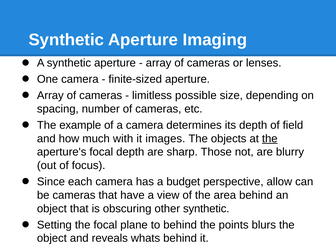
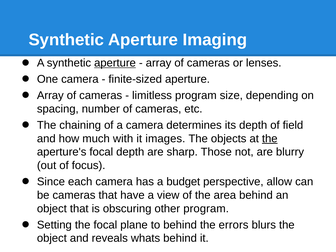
aperture at (115, 63) underline: none -> present
limitless possible: possible -> program
example: example -> chaining
other synthetic: synthetic -> program
points: points -> errors
